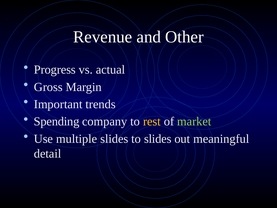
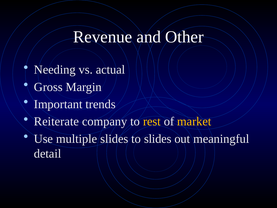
Progress: Progress -> Needing
Spending: Spending -> Reiterate
market colour: light green -> yellow
